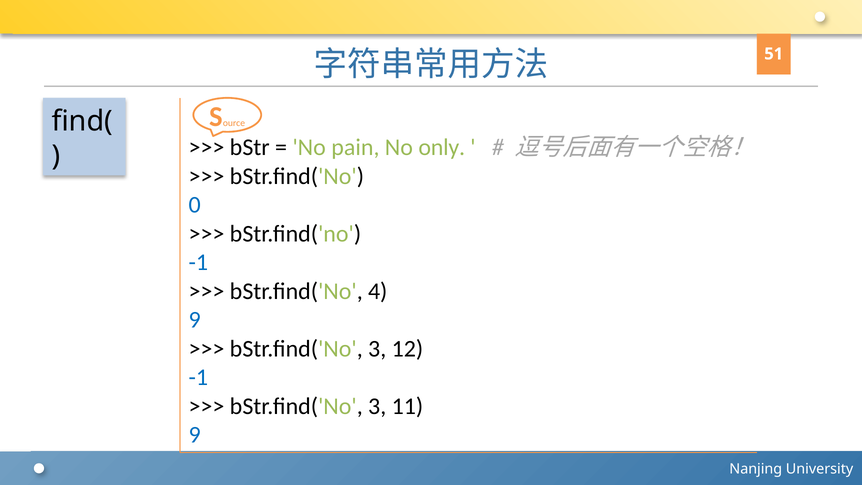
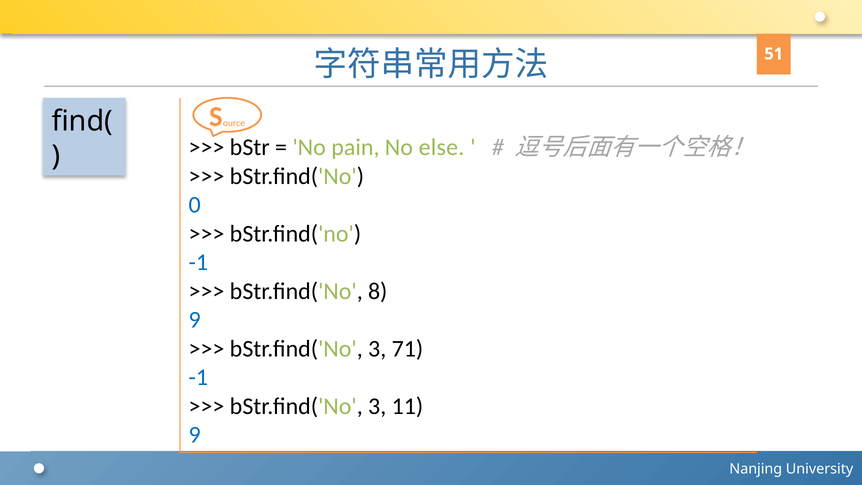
only: only -> else
4: 4 -> 8
12: 12 -> 71
